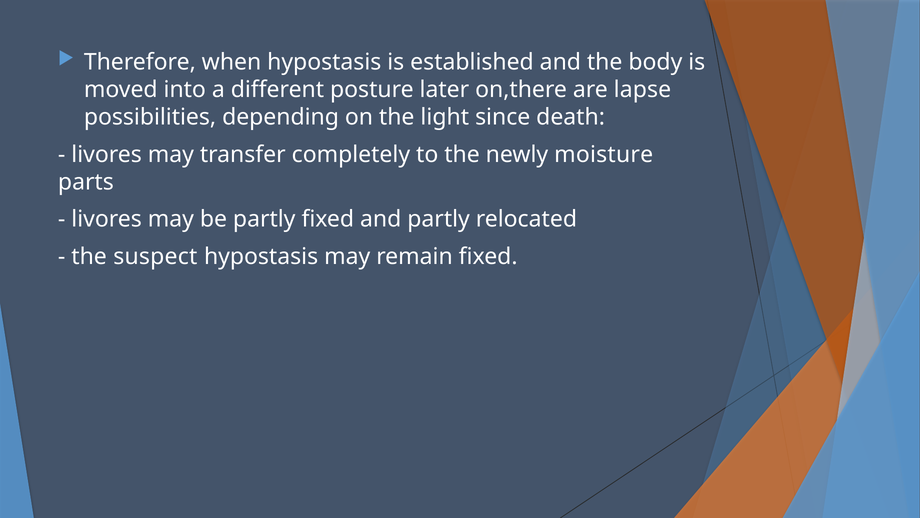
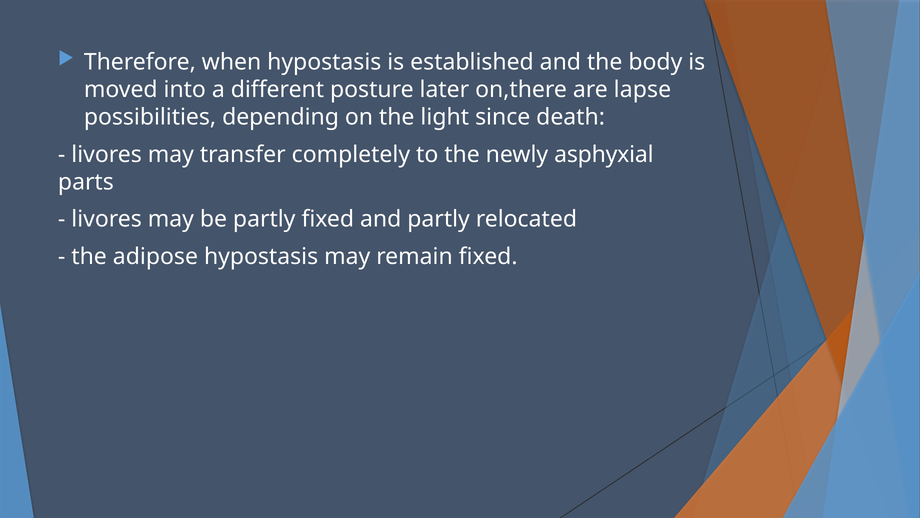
moisture: moisture -> asphyxial
suspect: suspect -> adipose
